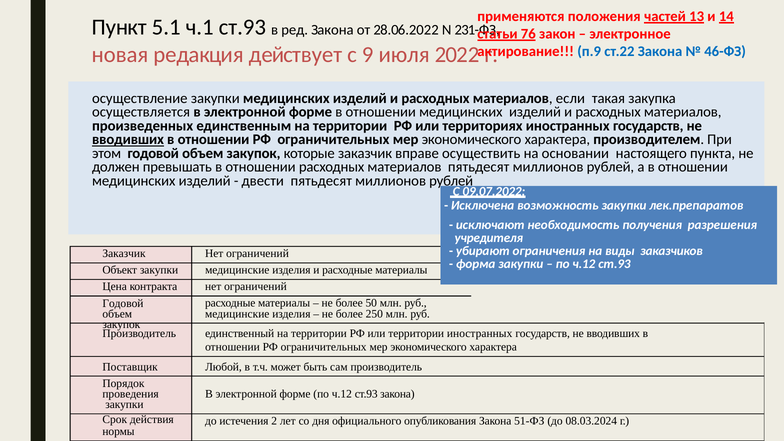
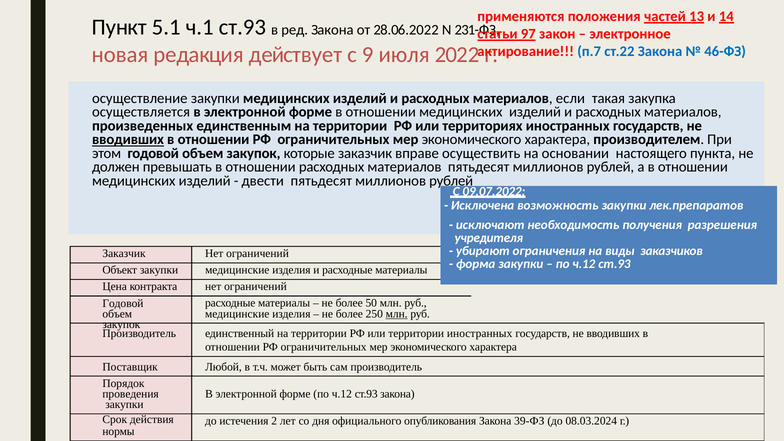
76: 76 -> 97
п.9: п.9 -> п.7
млн at (397, 314) underline: none -> present
51-ФЗ: 51-ФЗ -> 39-ФЗ
